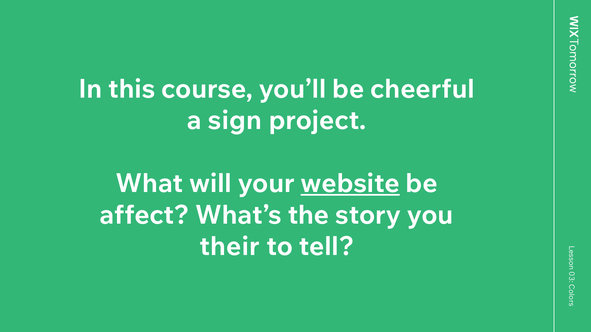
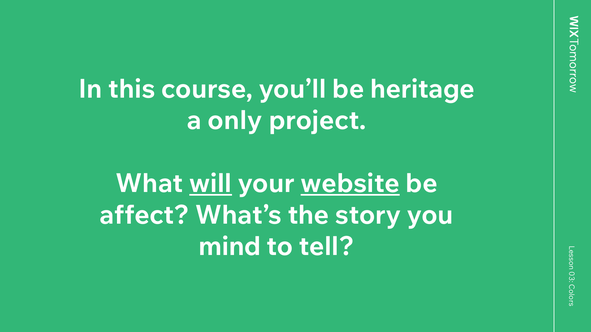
cheerful: cheerful -> heritage
sign: sign -> only
will underline: none -> present
their: their -> mind
